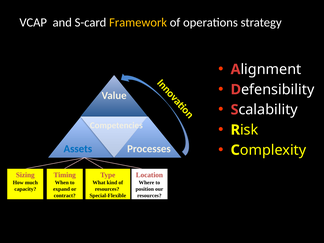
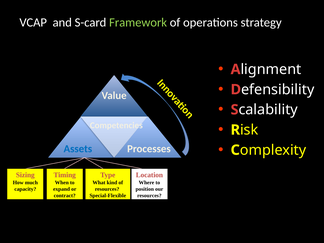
Framework colour: yellow -> light green
